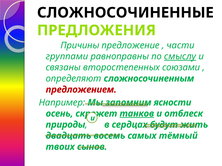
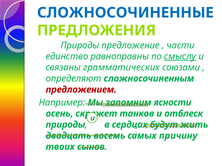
СЛОЖНОСОЧИНЕННЫЕ colour: black -> blue
Причины at (80, 45): Причины -> Природы
группами: группами -> единство
второстепенных: второстепенных -> грамматических
танков underline: present -> none
тёмный: тёмный -> причину
